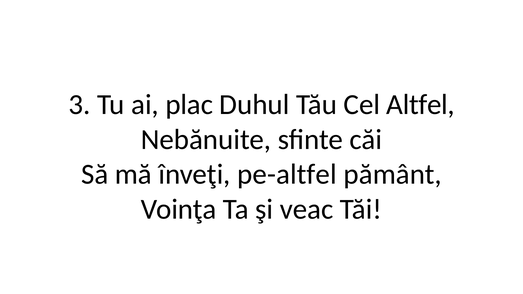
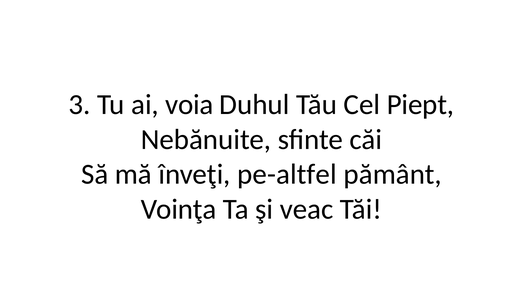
plac: plac -> voia
Altfel: Altfel -> Piept
